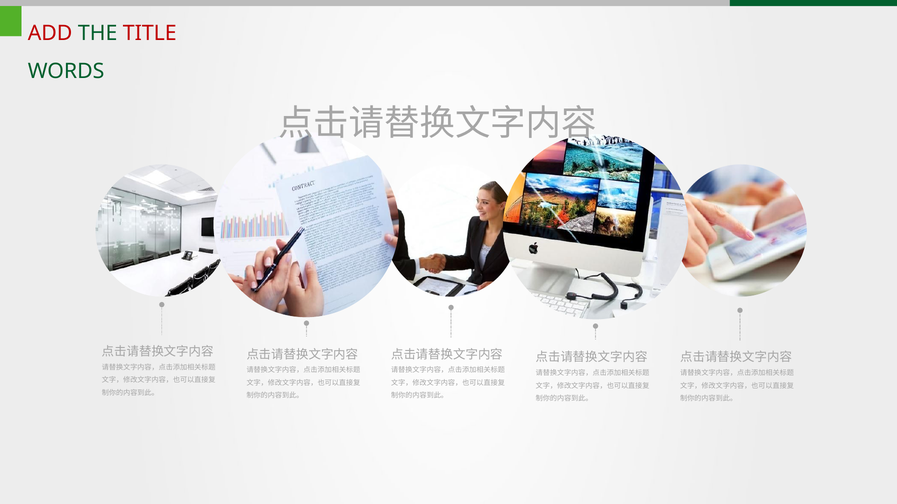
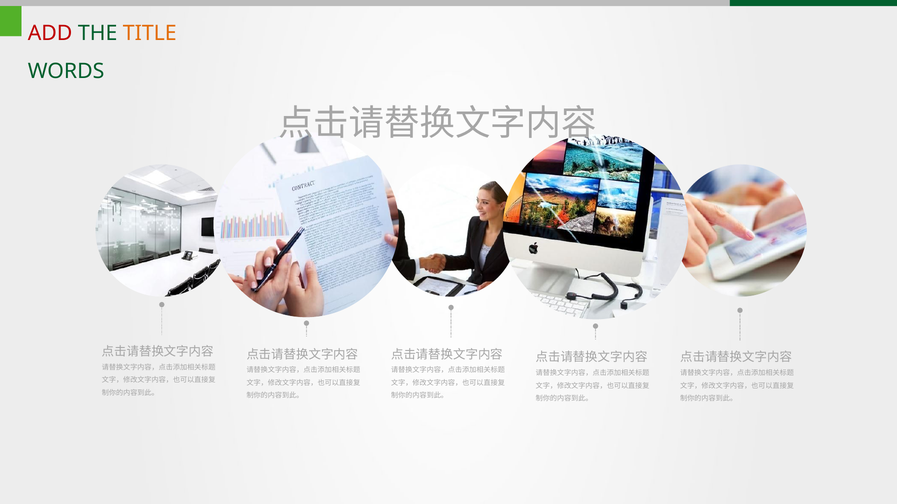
TITLE colour: red -> orange
